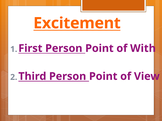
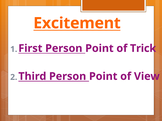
With: With -> Trick
